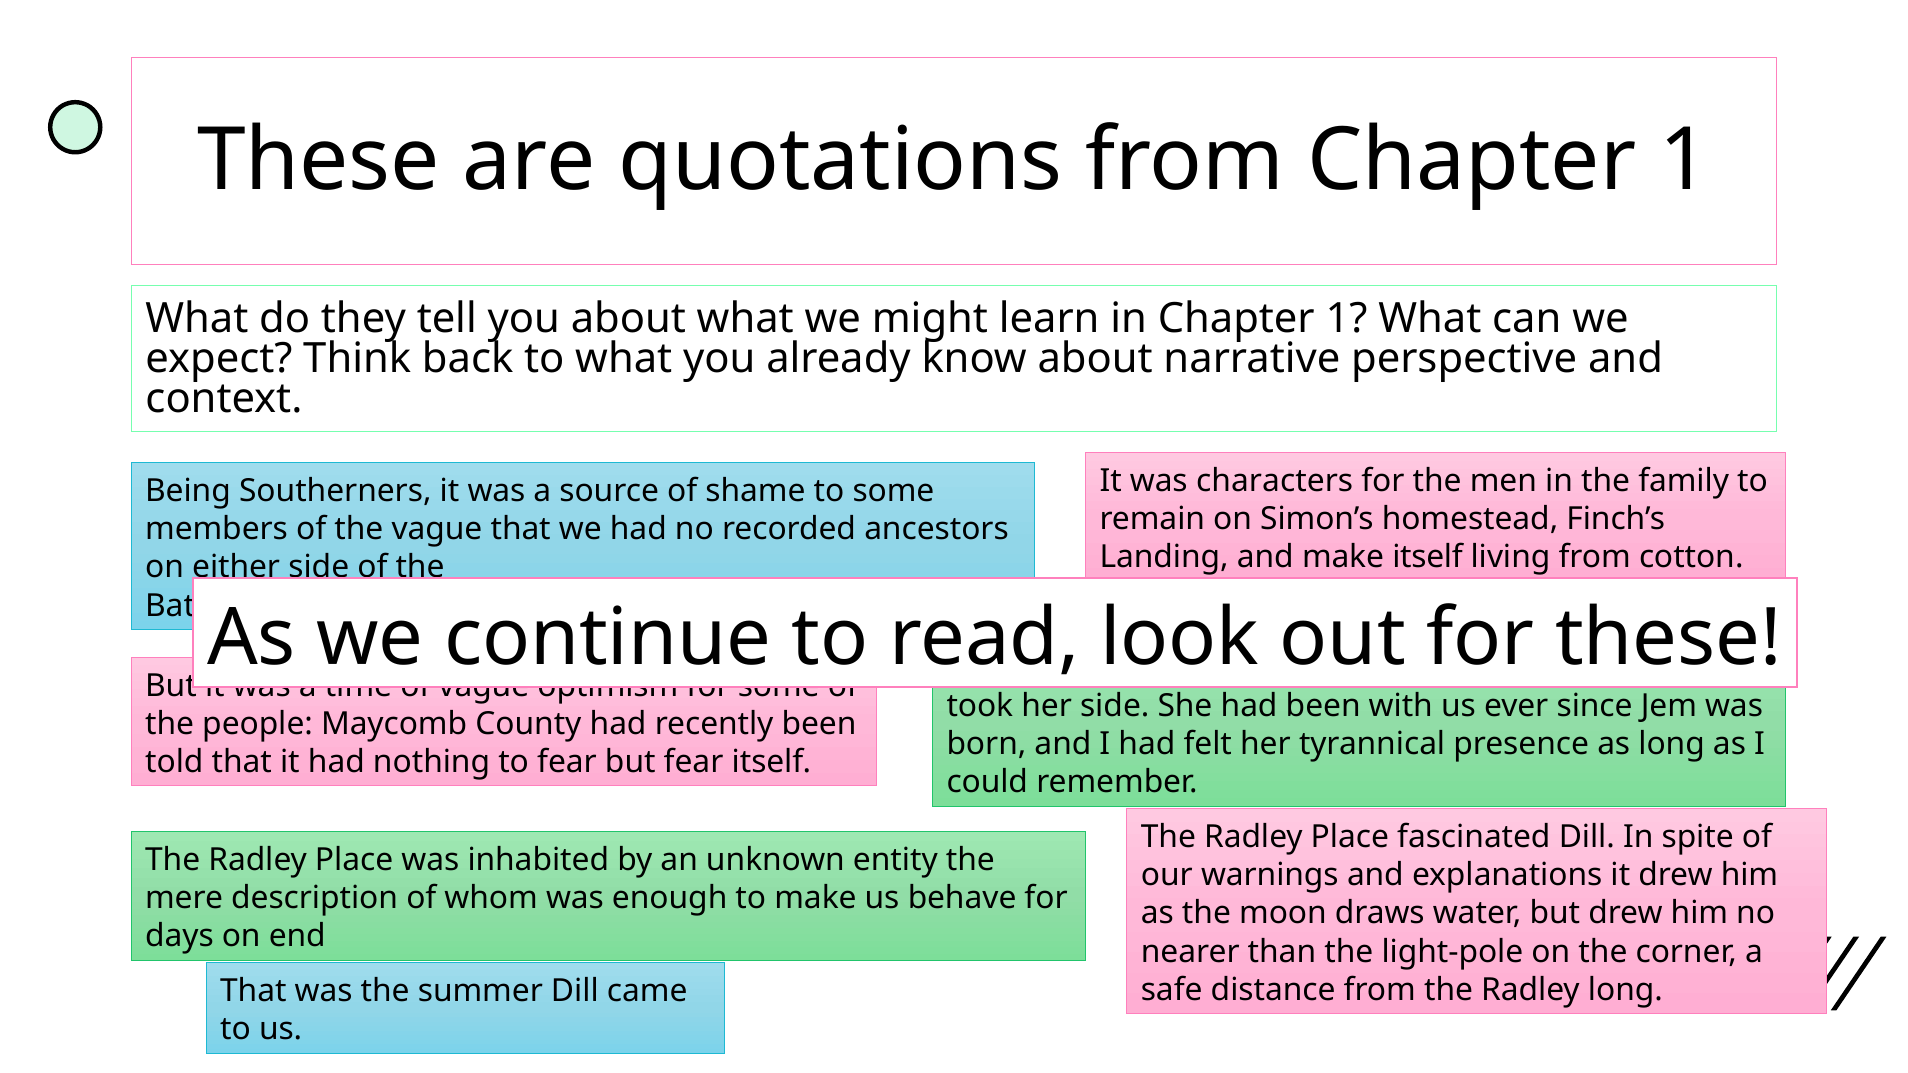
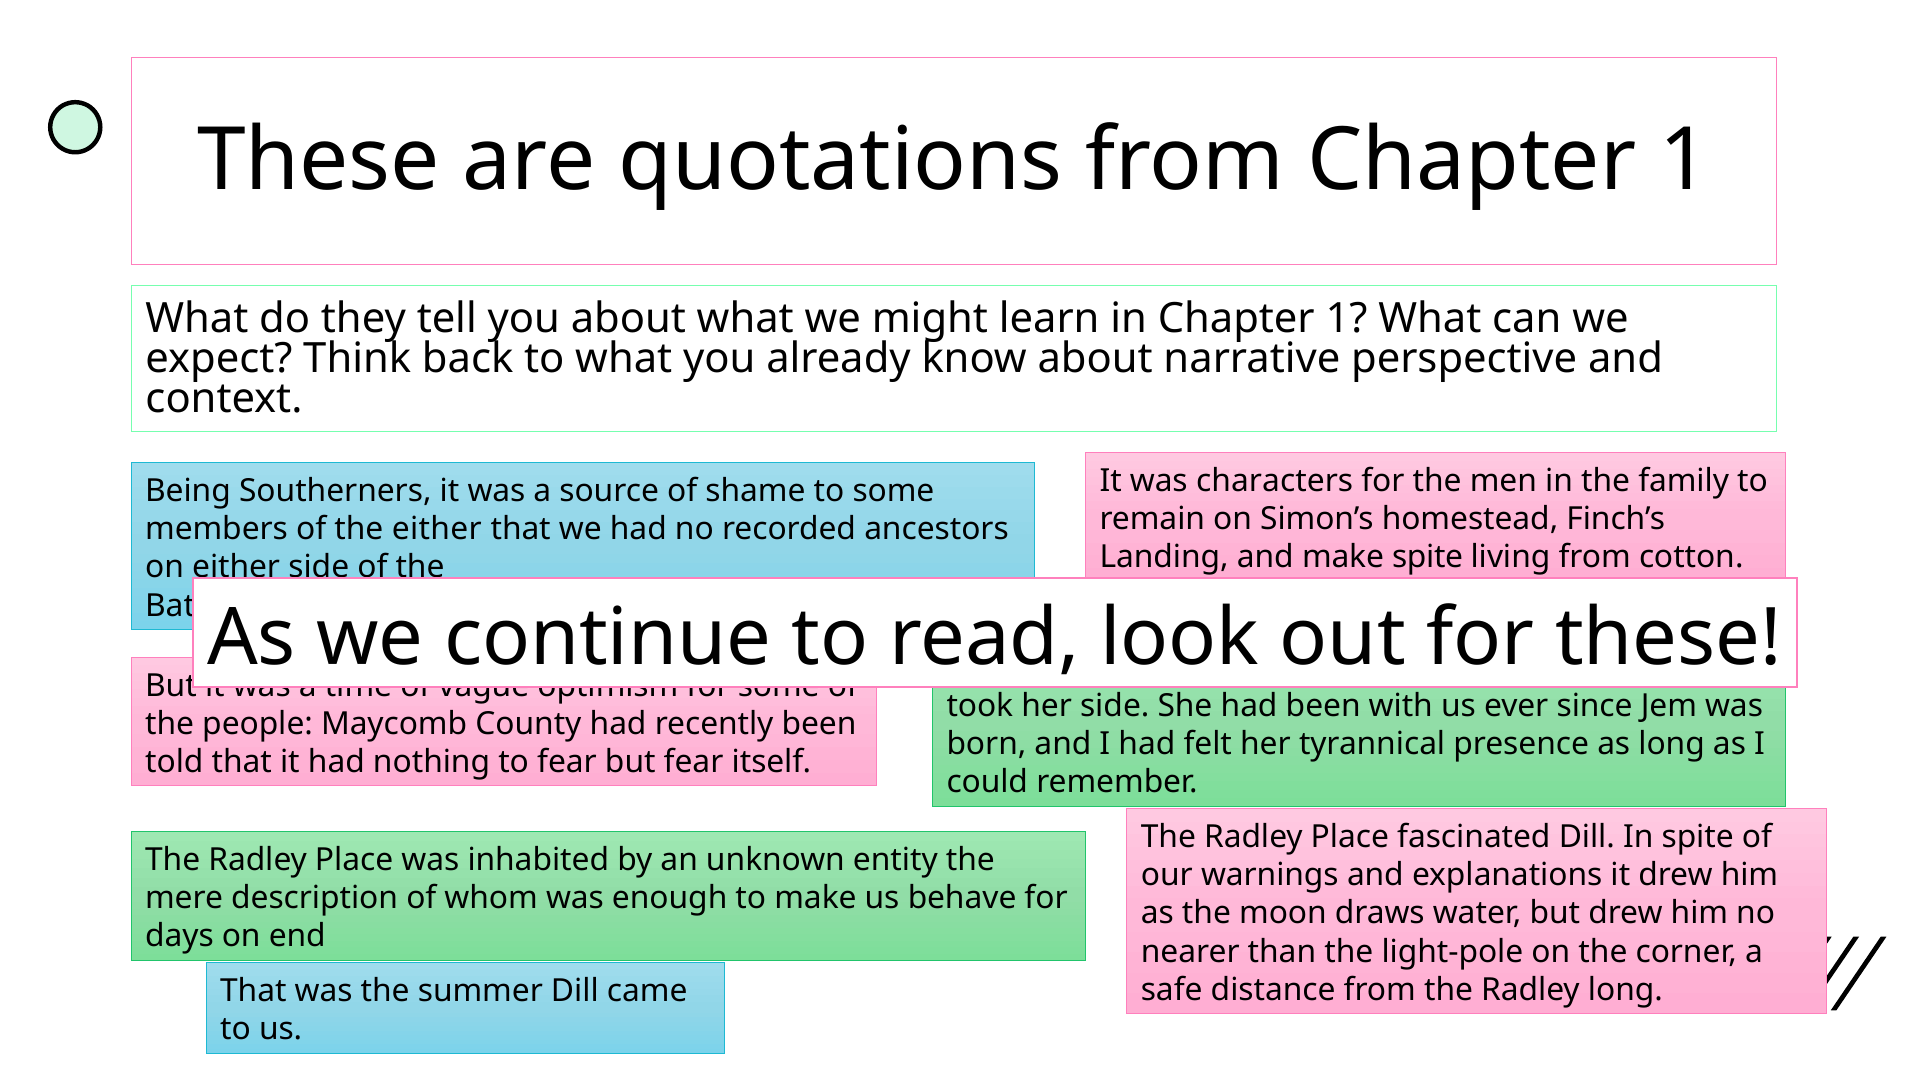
the vague: vague -> either
make itself: itself -> spite
